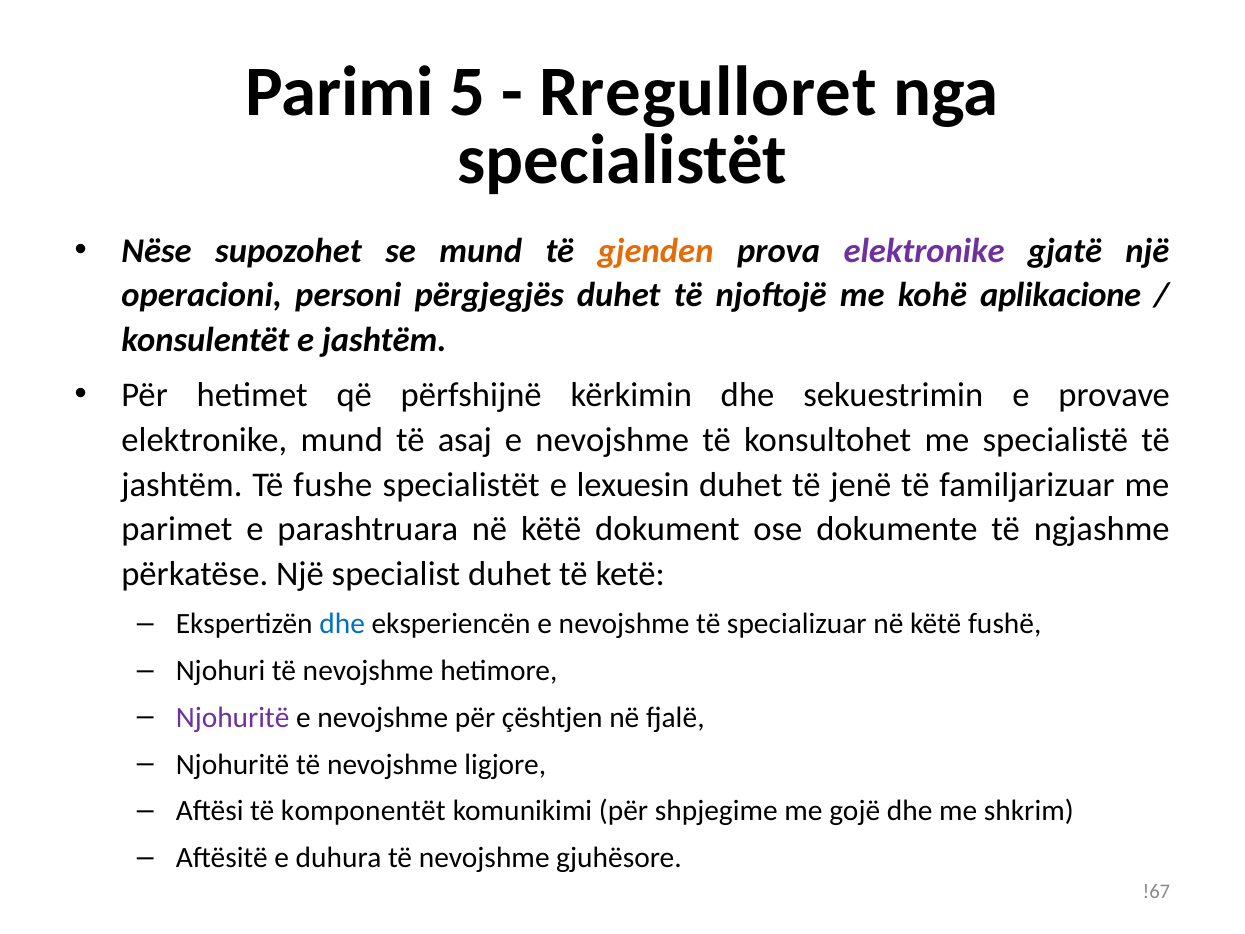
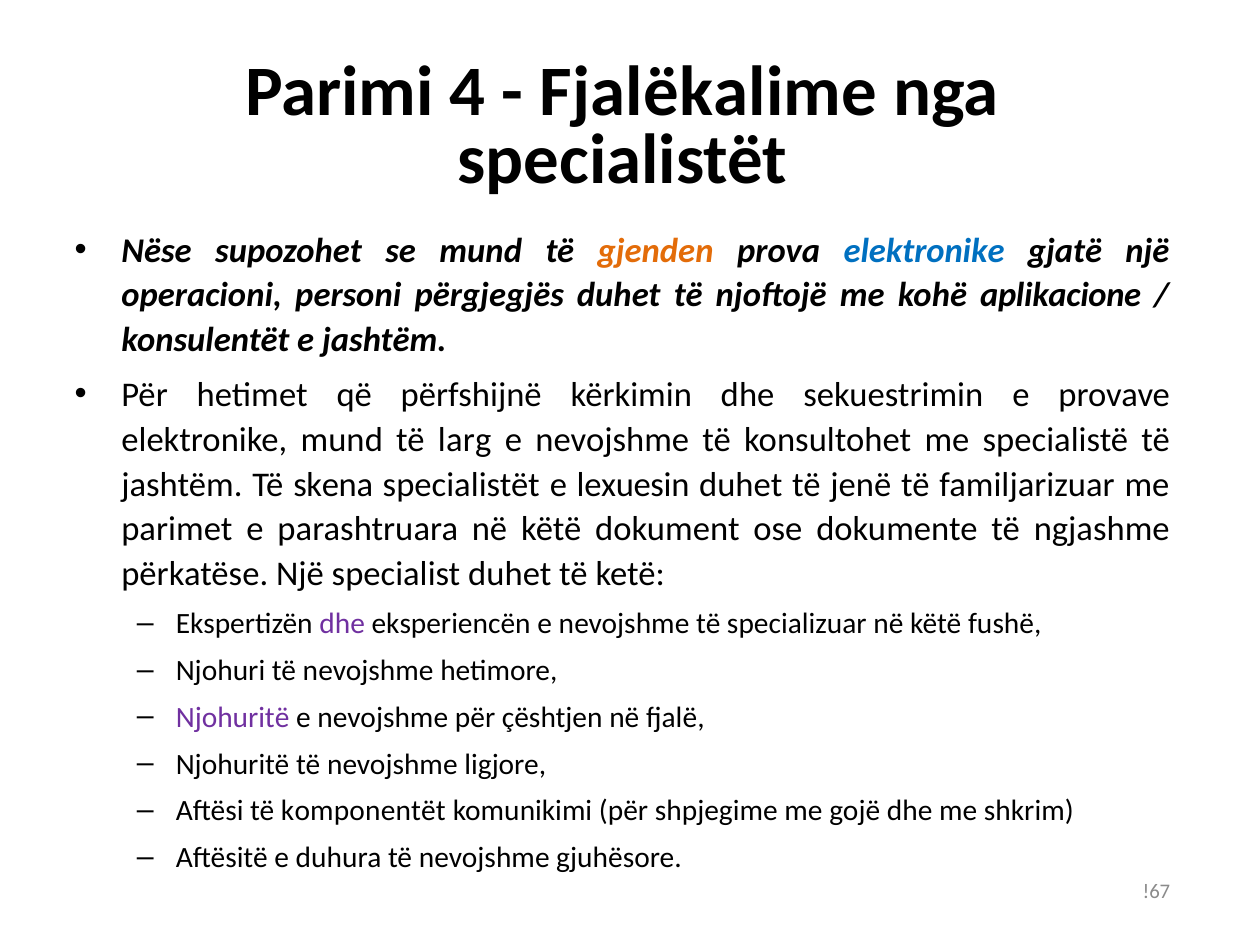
5: 5 -> 4
Rregulloret: Rregulloret -> Fjalëkalime
elektronike at (924, 251) colour: purple -> blue
asaj: asaj -> larg
fushe: fushe -> skena
dhe at (342, 624) colour: blue -> purple
